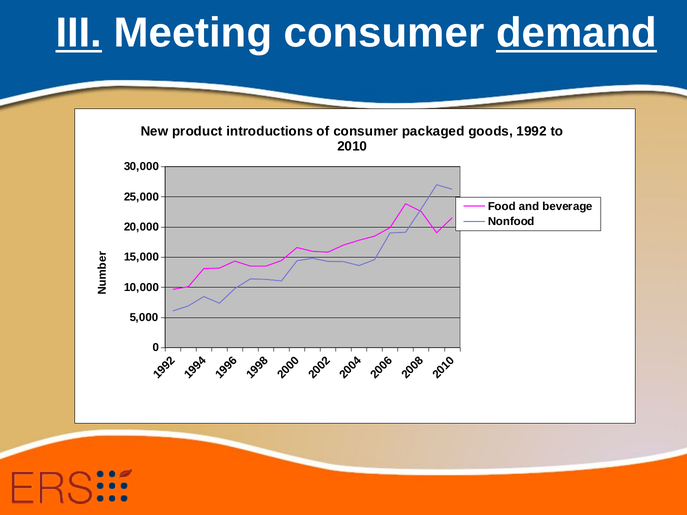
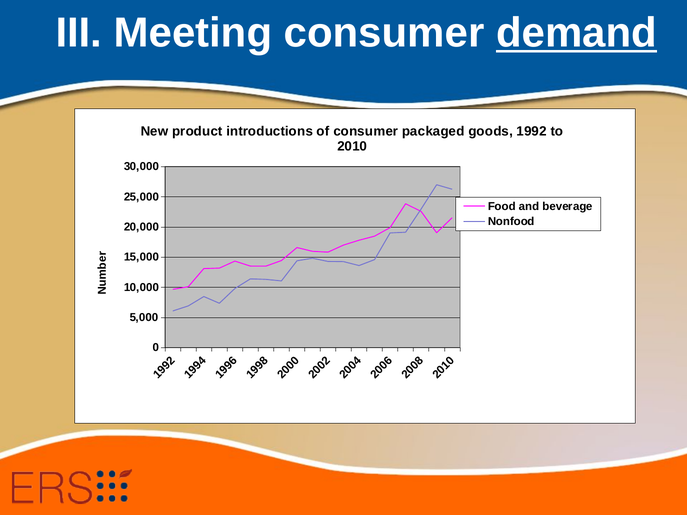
III underline: present -> none
